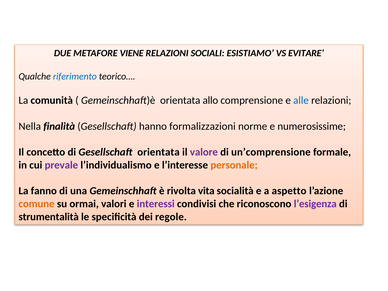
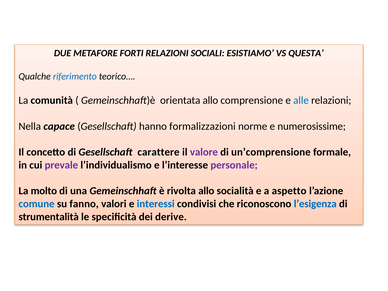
VIENE: VIENE -> FORTI
EVITARE: EVITARE -> QUESTA
finalità: finalità -> capace
Gesellschaft orientata: orientata -> carattere
personale colour: orange -> purple
fanno: fanno -> molto
rivolta vita: vita -> allo
comune colour: orange -> blue
ormai: ormai -> fanno
interessi colour: purple -> blue
l’esigenza colour: purple -> blue
regole: regole -> derive
